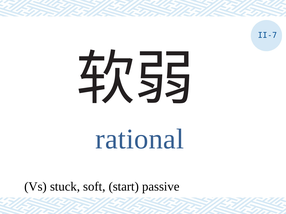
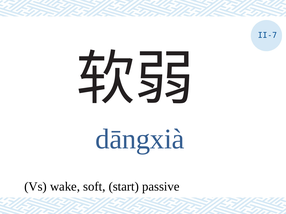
rational: rational -> dāngxià
stuck: stuck -> wake
